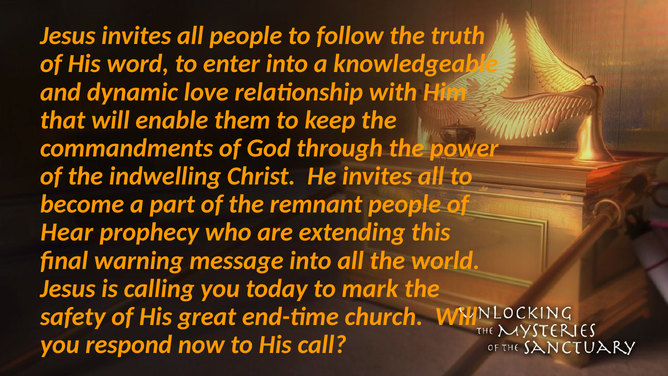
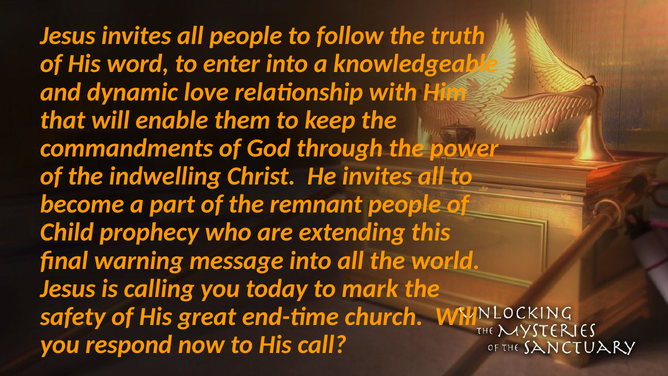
Hear: Hear -> Child
